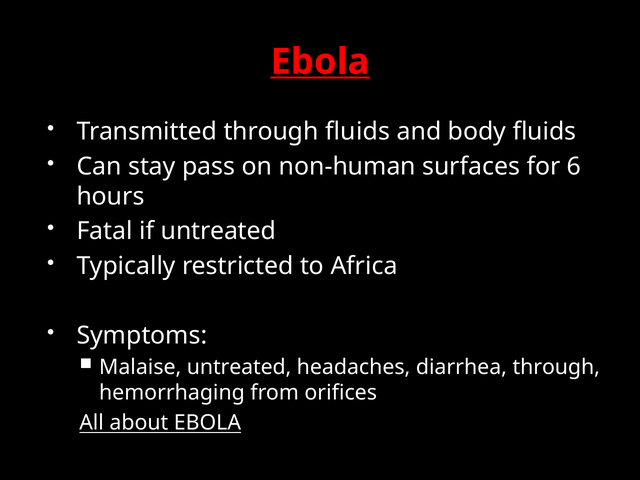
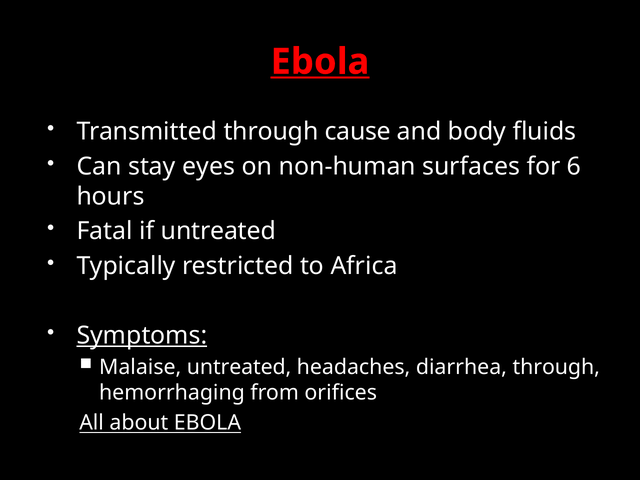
through fluids: fluids -> cause
pass: pass -> eyes
Symptoms underline: none -> present
